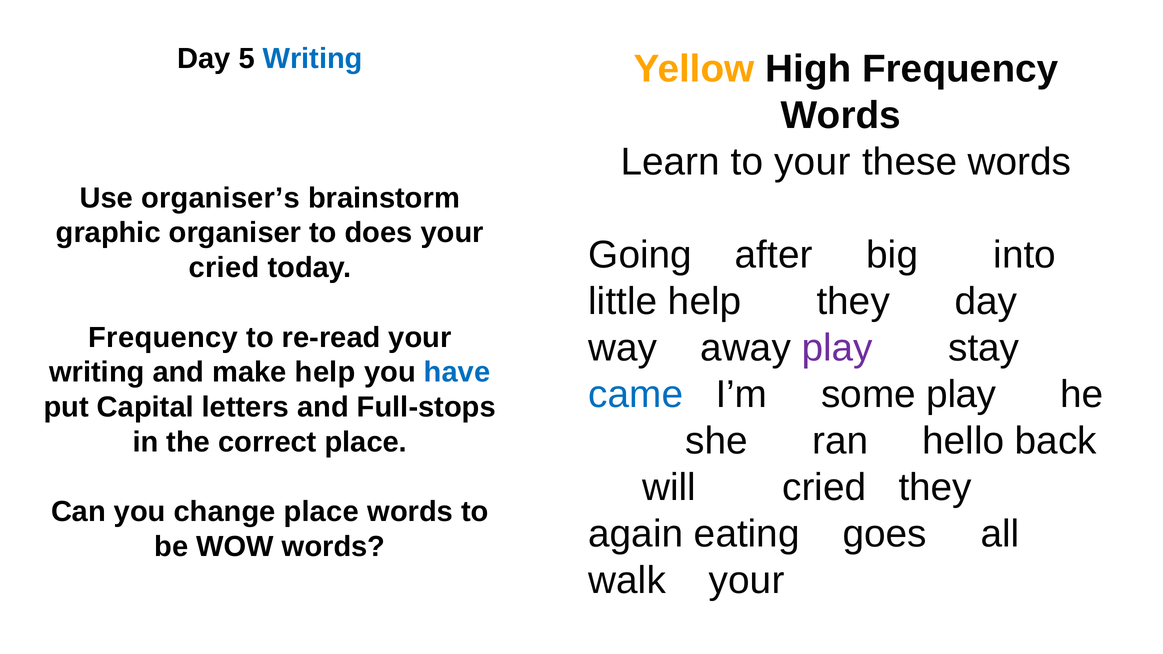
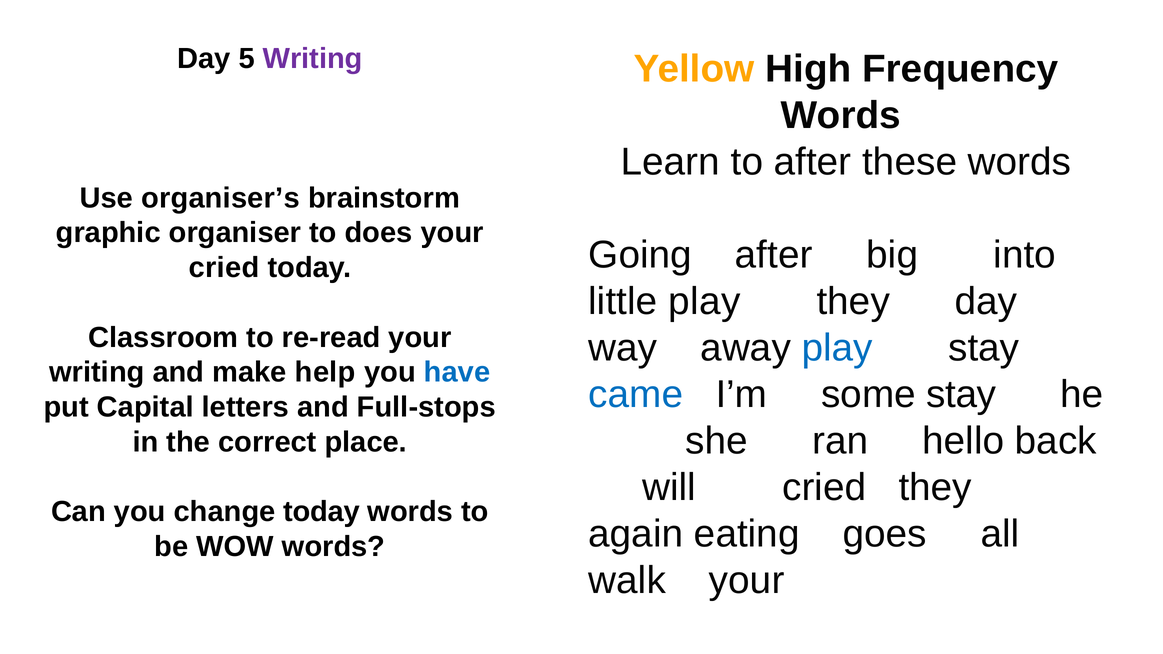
Writing at (313, 58) colour: blue -> purple
to your: your -> after
little help: help -> play
Frequency at (163, 338): Frequency -> Classroom
play at (837, 348) colour: purple -> blue
some play: play -> stay
change place: place -> today
